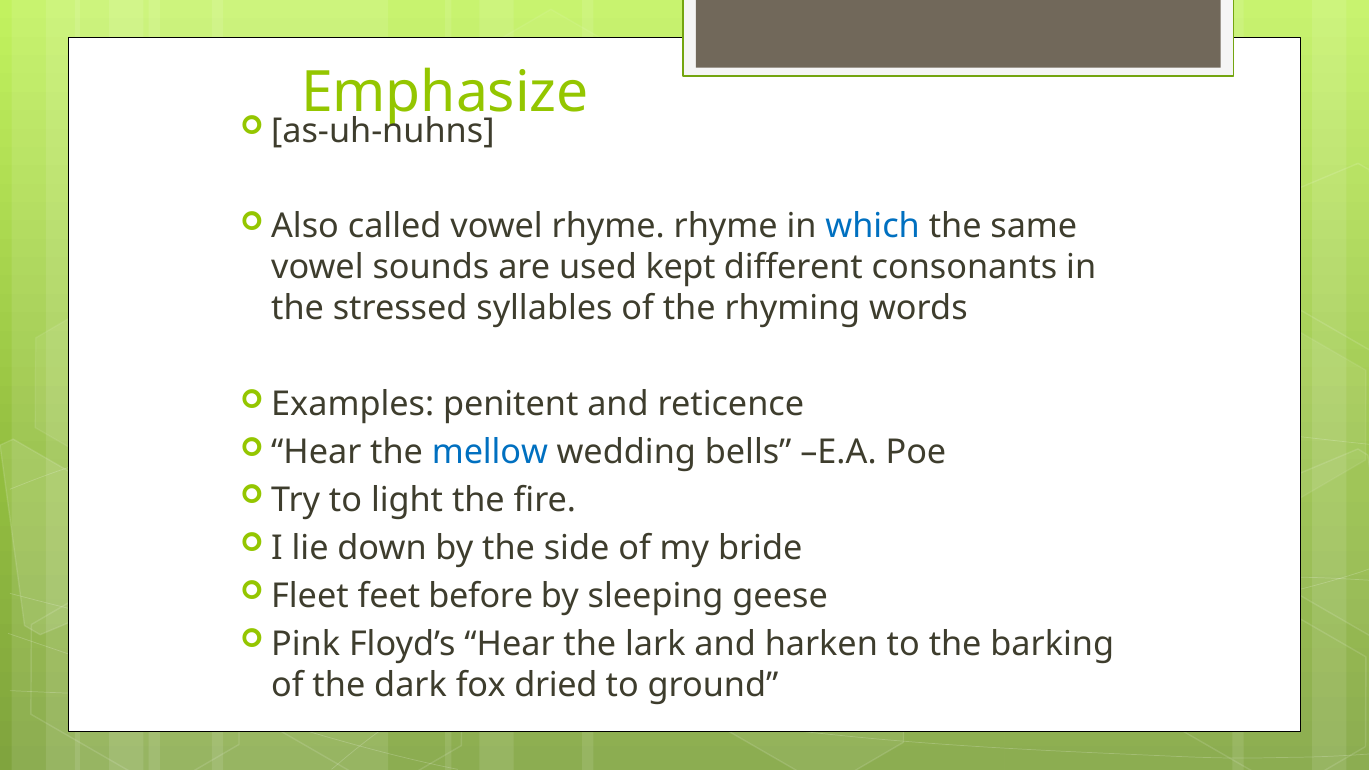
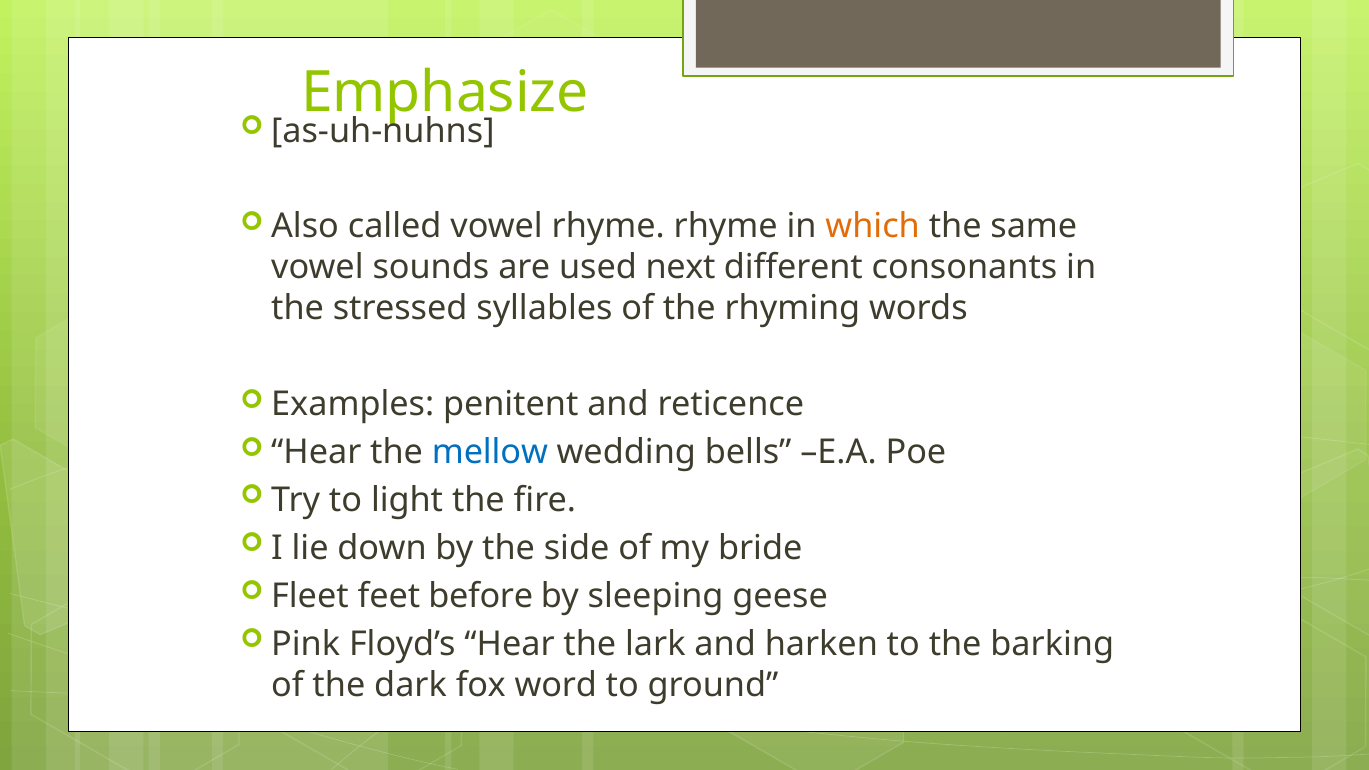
which colour: blue -> orange
kept: kept -> next
dried: dried -> word
